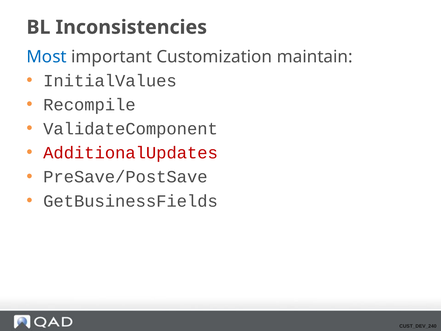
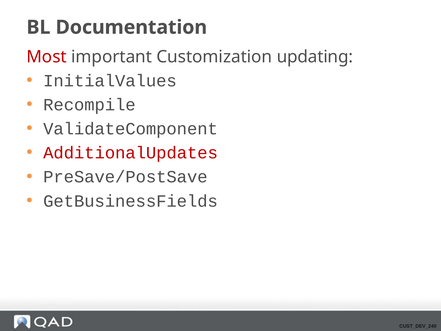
Inconsistencies: Inconsistencies -> Documentation
Most colour: blue -> red
maintain: maintain -> updating
